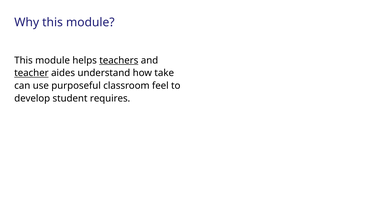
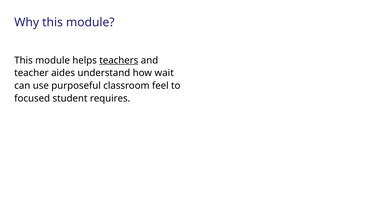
teacher underline: present -> none
take: take -> wait
develop: develop -> focused
